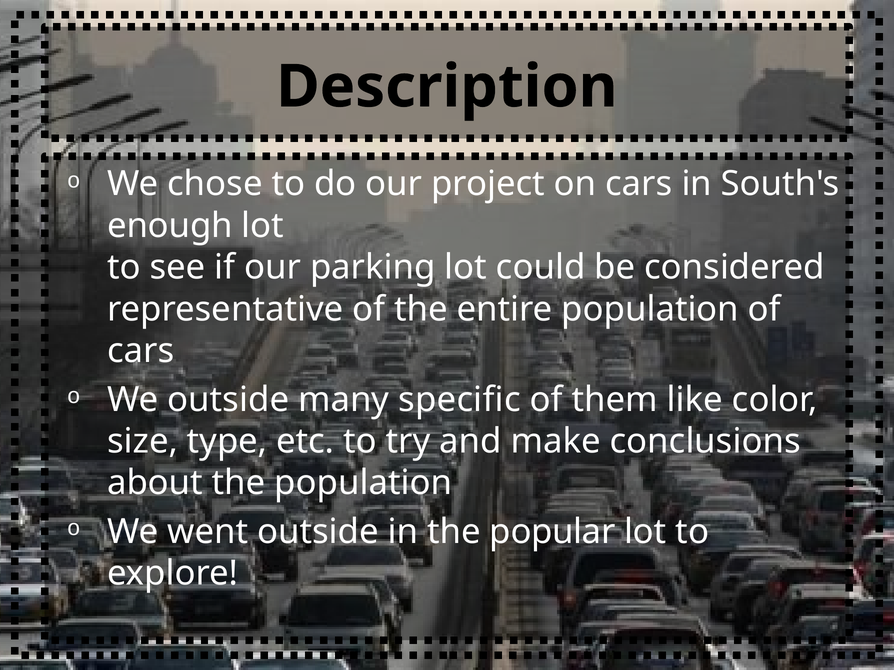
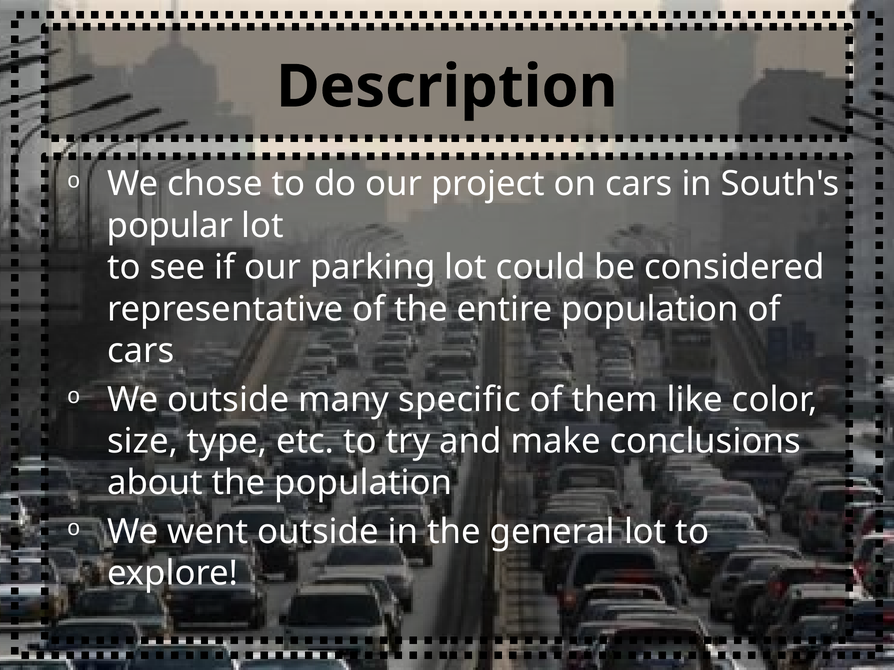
enough: enough -> popular
popular: popular -> general
